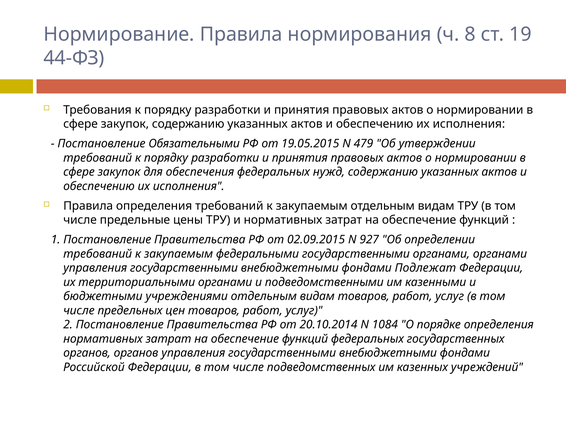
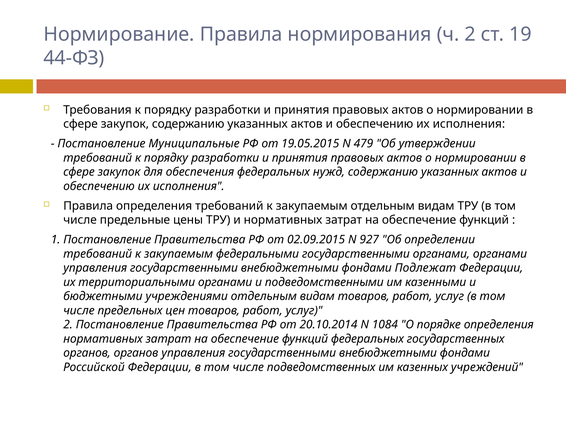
ч 8: 8 -> 2
Обязательными: Обязательными -> Муниципальные
